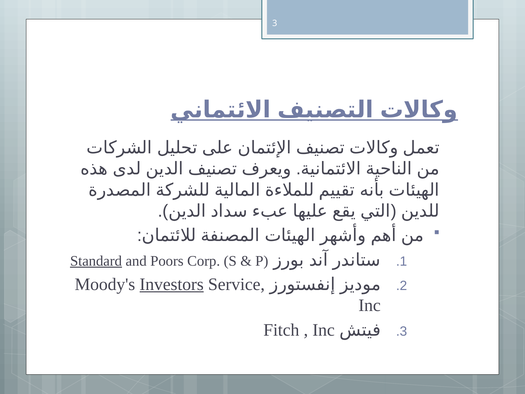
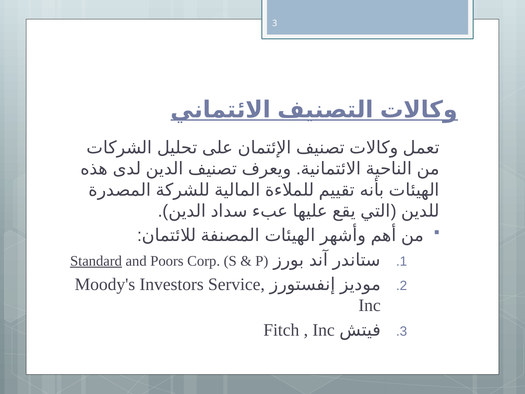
Investors underline: present -> none
